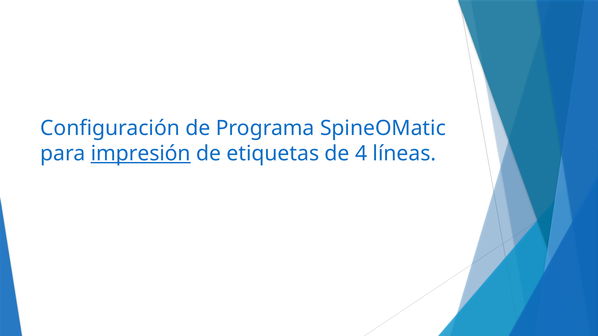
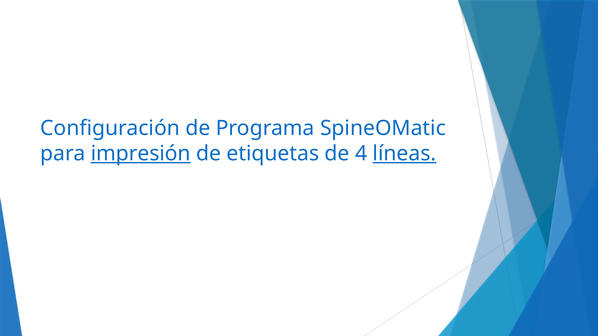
líneas underline: none -> present
